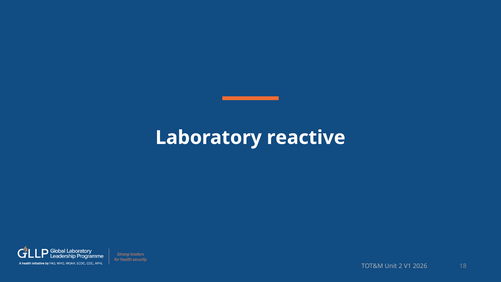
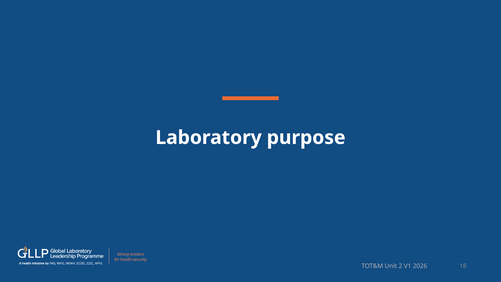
reactive: reactive -> purpose
